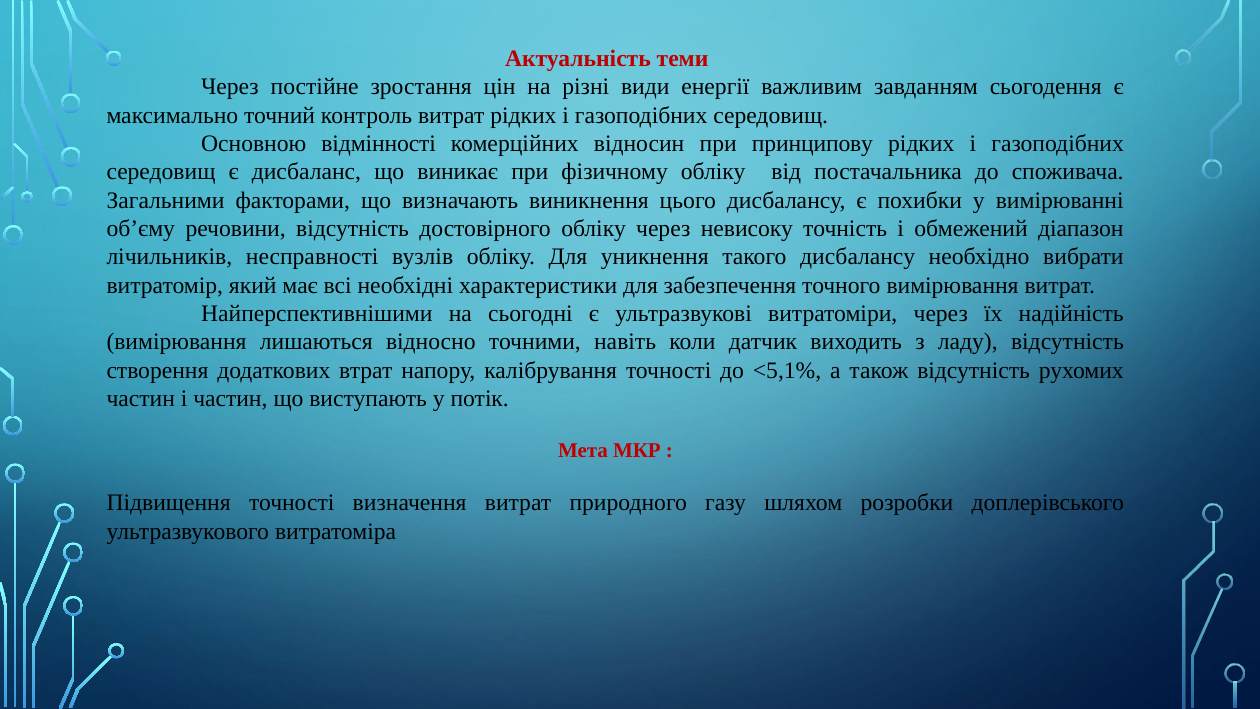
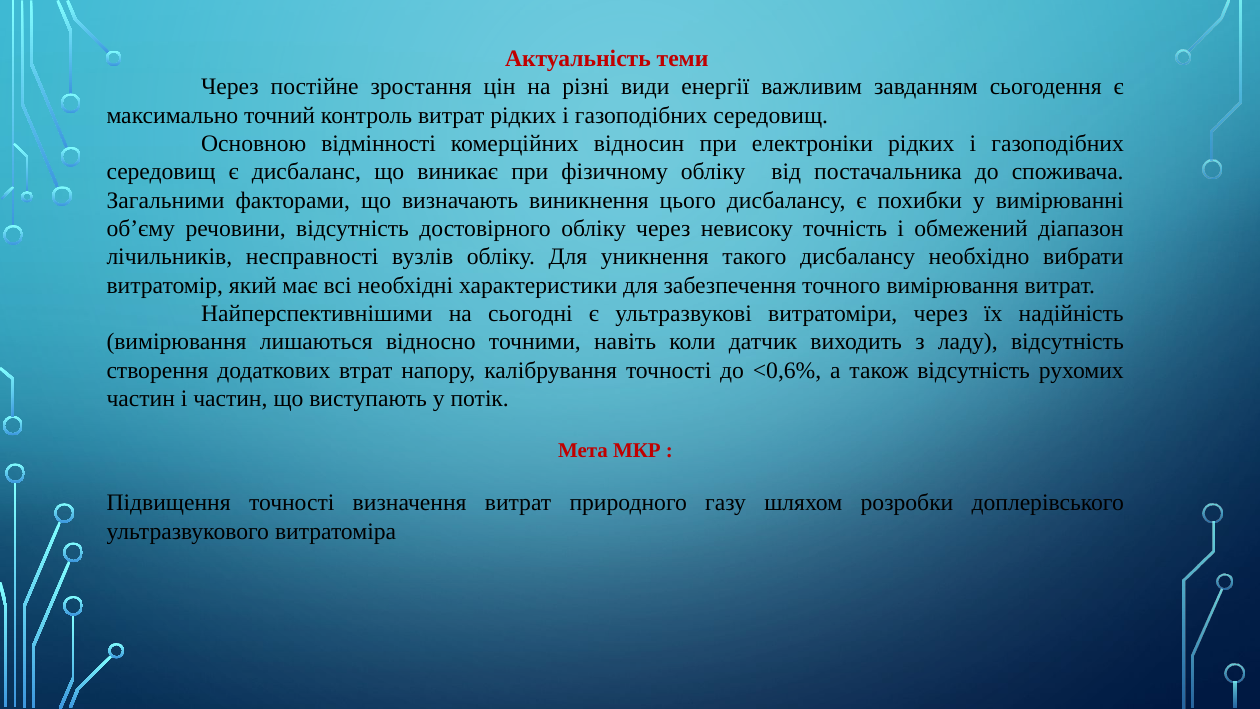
принципову: принципову -> електроніки
<5,1%: <5,1% -> <0,6%
